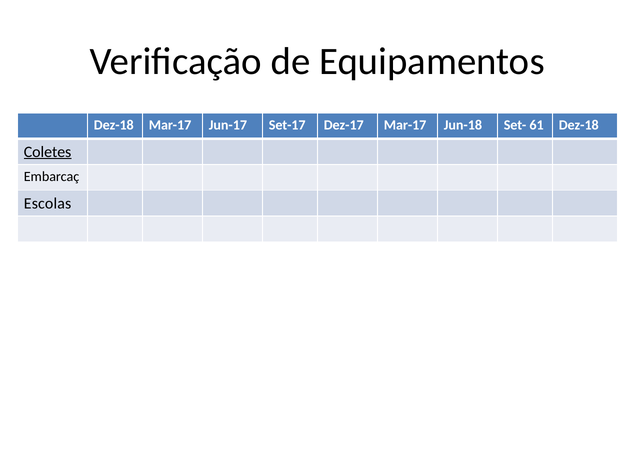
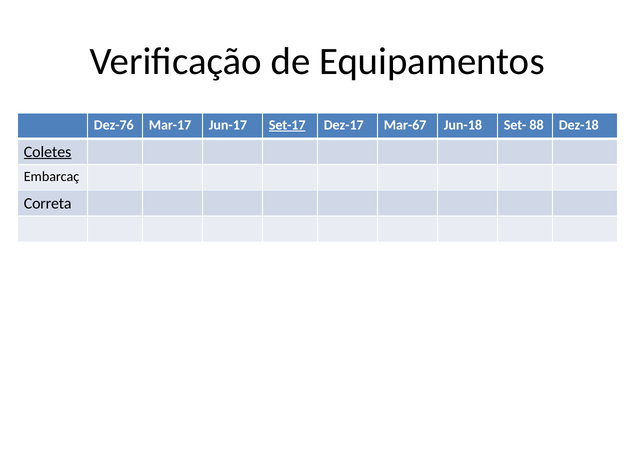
Dez-18 at (114, 125): Dez-18 -> Dez-76
Set-17 underline: none -> present
Dez-17 Mar-17: Mar-17 -> Mar-67
61: 61 -> 88
Escolas: Escolas -> Correta
